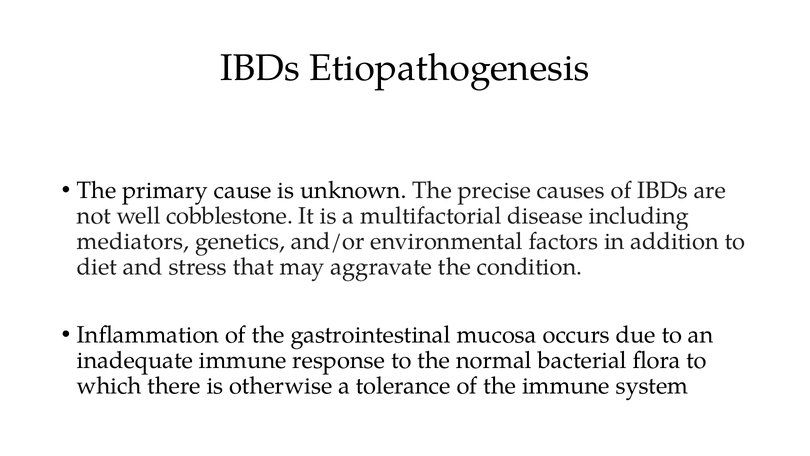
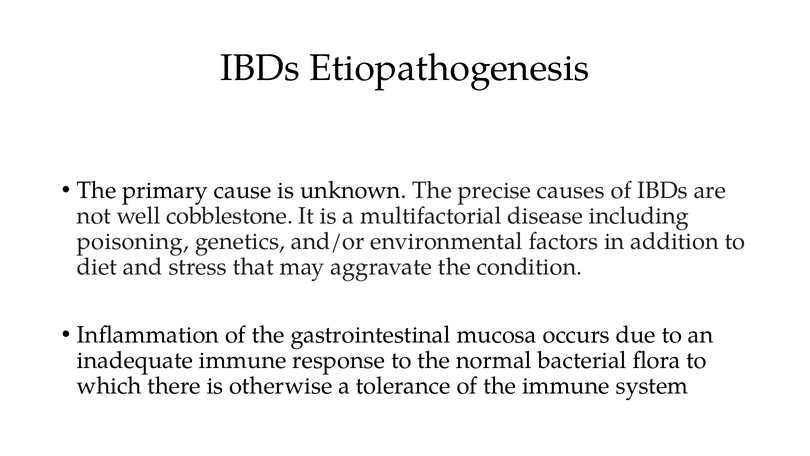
mediators: mediators -> poisoning
